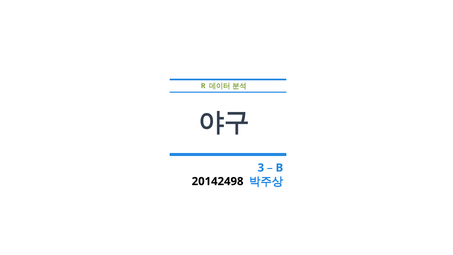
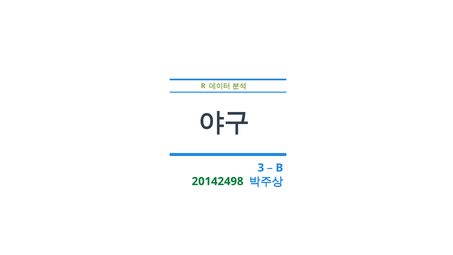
20142498 colour: black -> green
